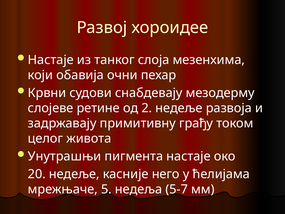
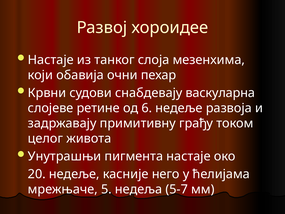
мезодерму: мезодерму -> васкуларна
2: 2 -> 6
